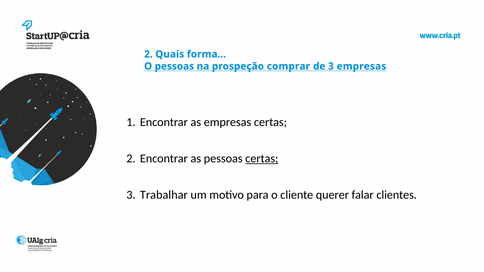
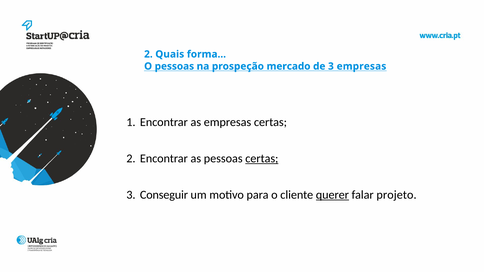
comprar: comprar -> mercado
Trabalhar: Trabalhar -> Conseguir
querer underline: none -> present
clientes: clientes -> projeto
